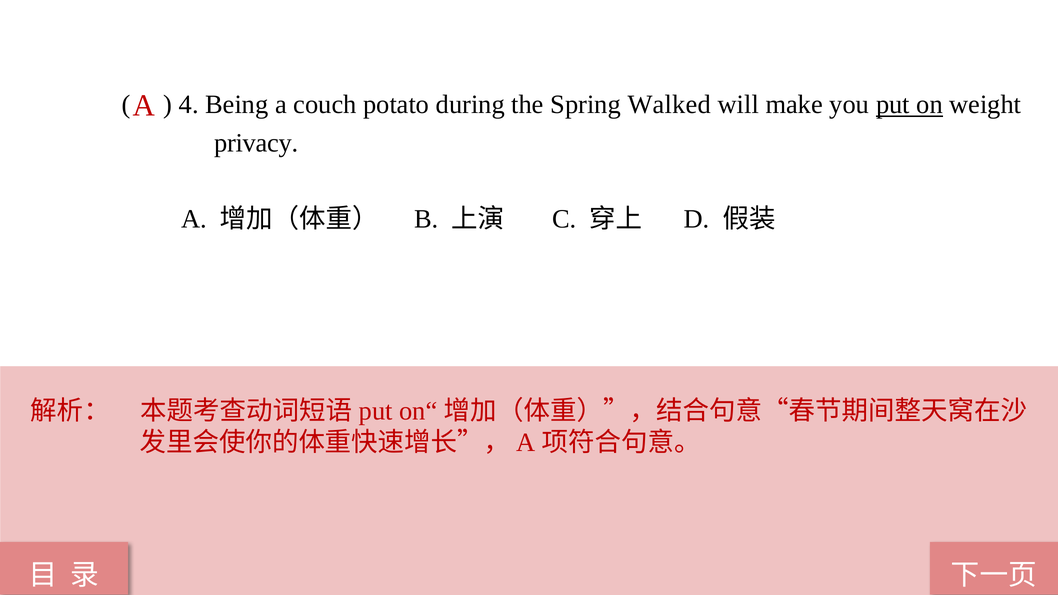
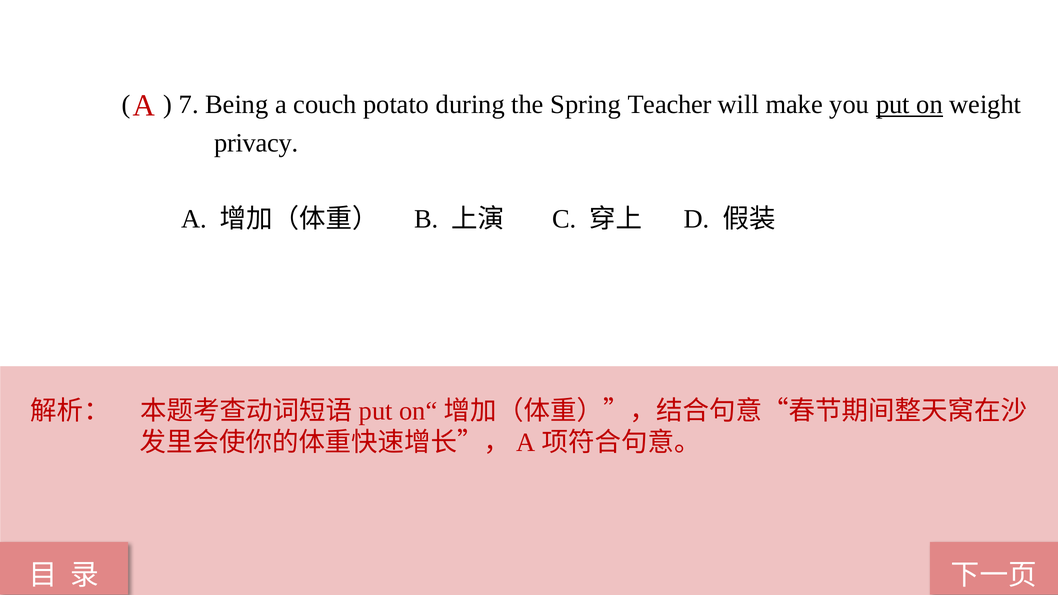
4: 4 -> 7
Walked: Walked -> Teacher
